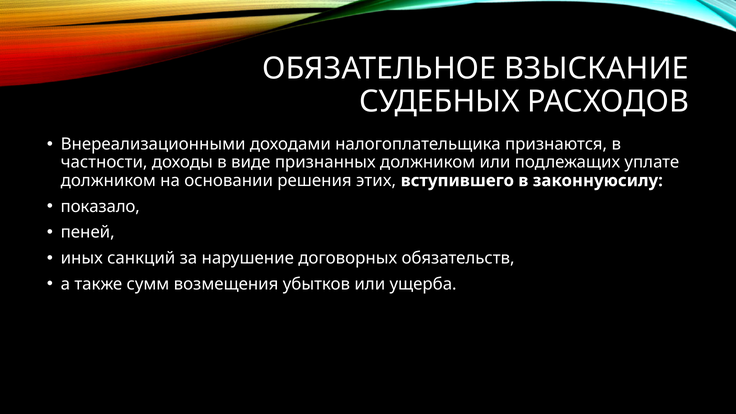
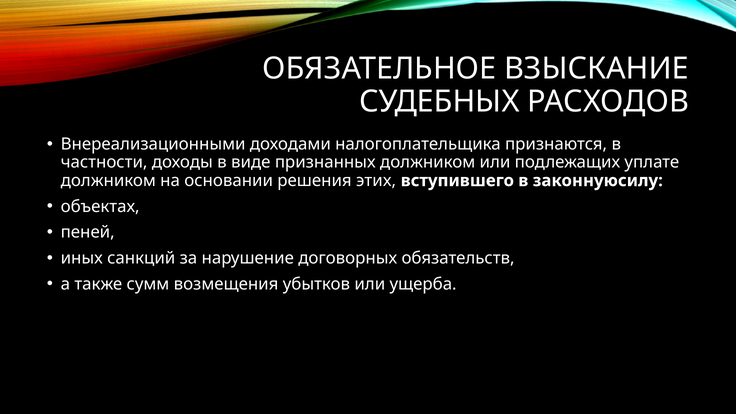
показало: показало -> объектах
